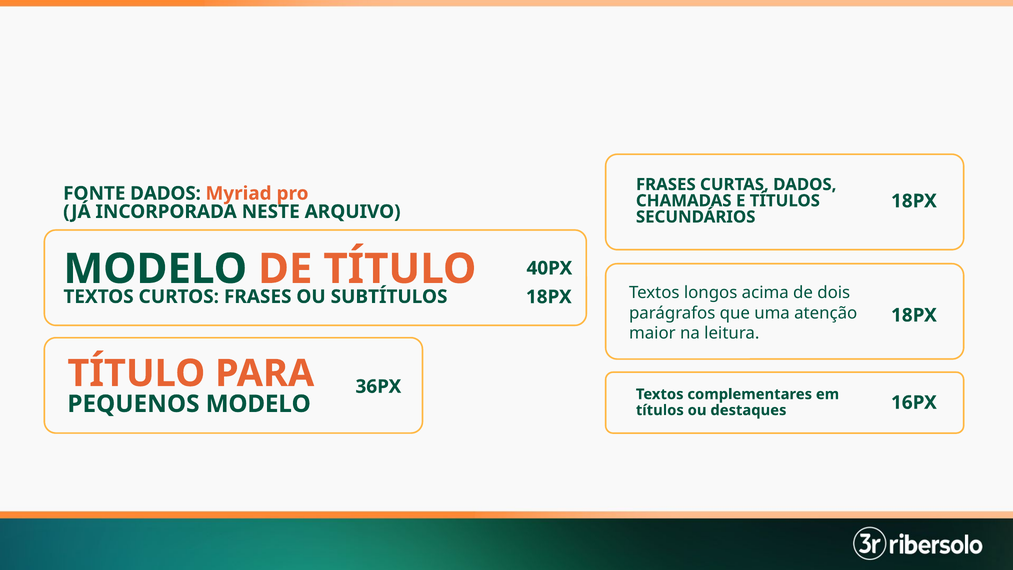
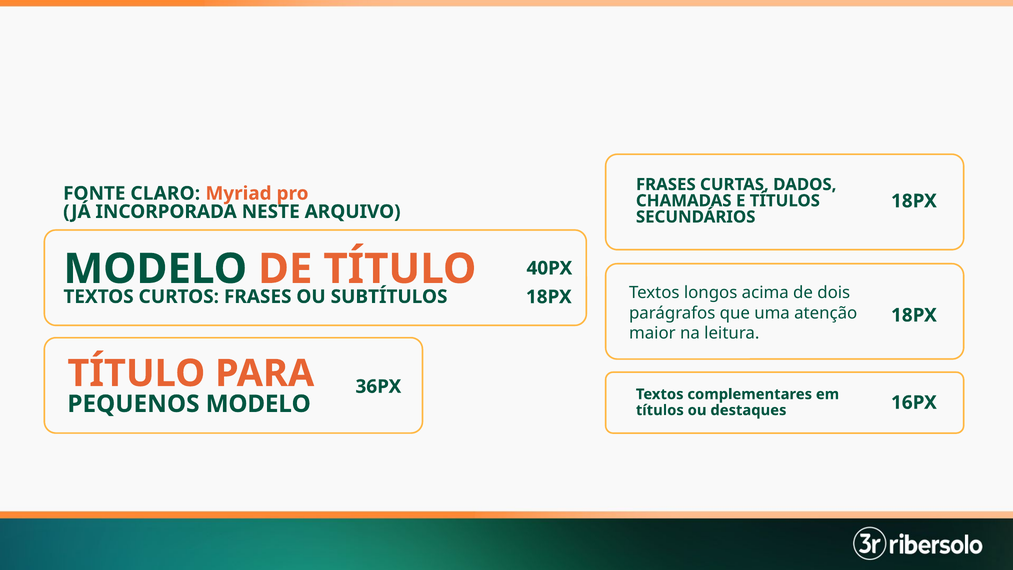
FONTE DADOS: DADOS -> CLARO
